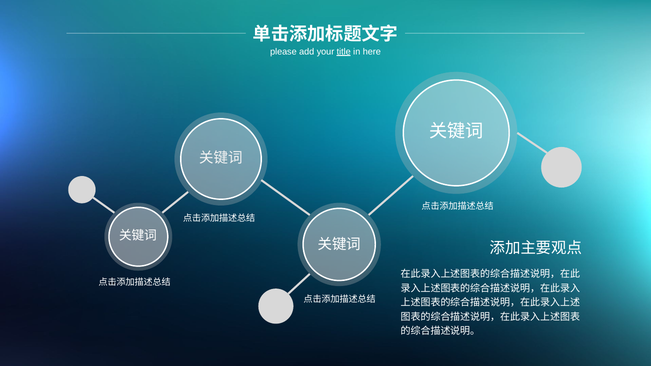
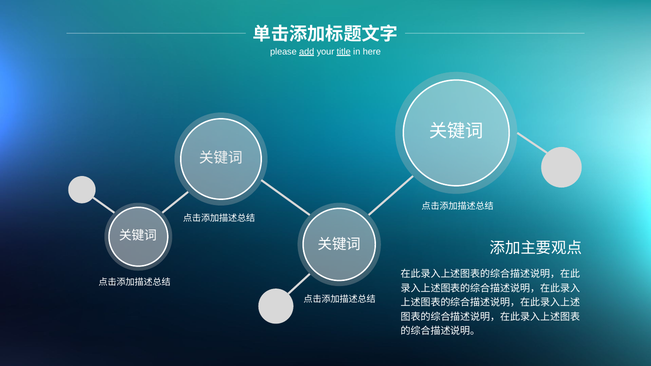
add underline: none -> present
